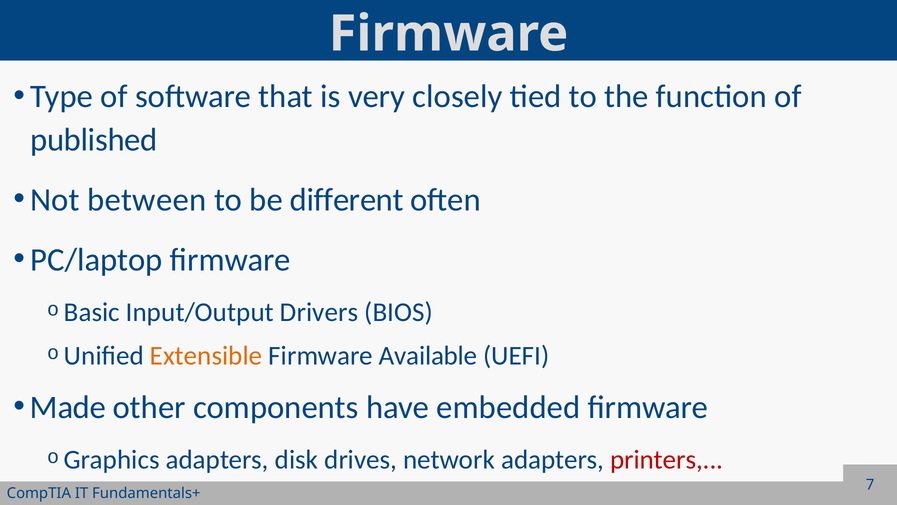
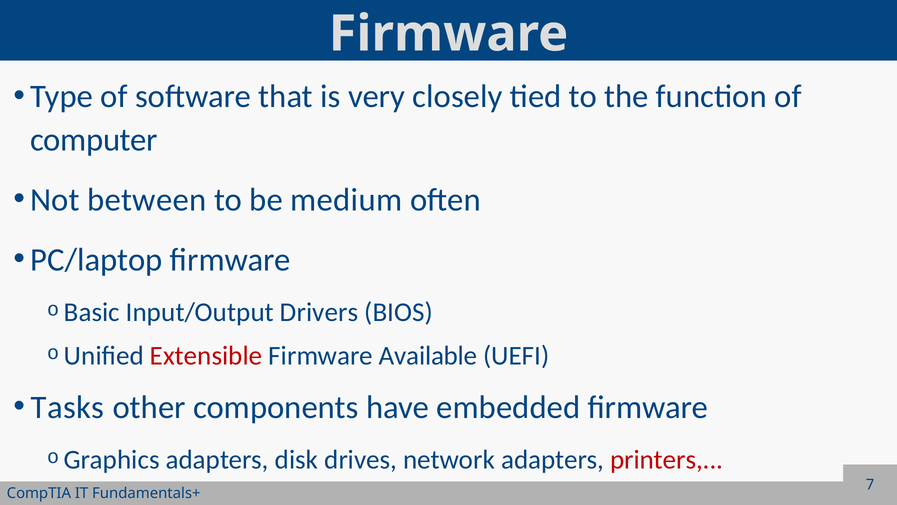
published: published -> computer
different: different -> medium
Extensible colour: orange -> red
Made: Made -> Tasks
